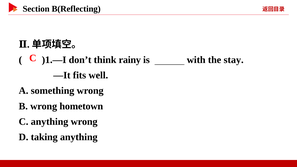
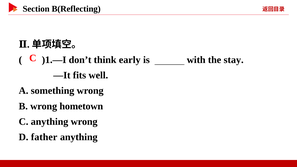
rainy: rainy -> early
taking: taking -> father
